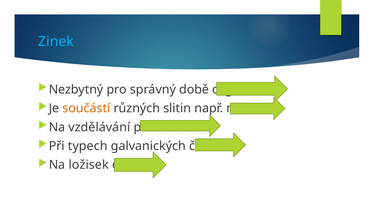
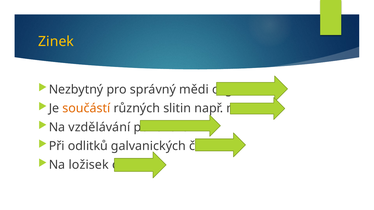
Zinek colour: light blue -> yellow
době: době -> mědi
Při typech: typech -> odlitků
